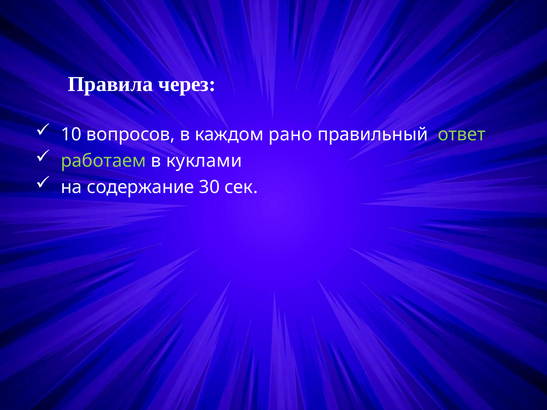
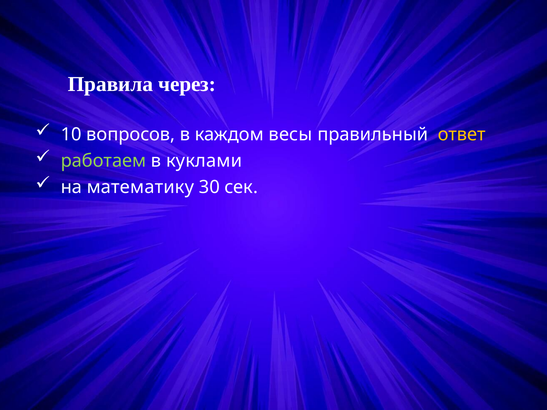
рано: рано -> весы
ответ colour: light green -> yellow
содержание: содержание -> математику
